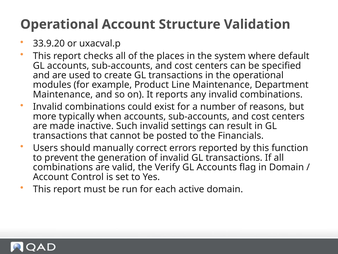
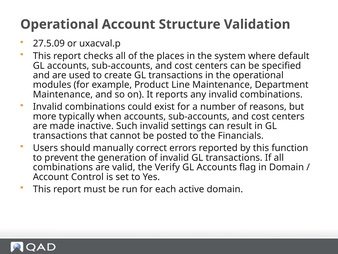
33.9.20: 33.9.20 -> 27.5.09
